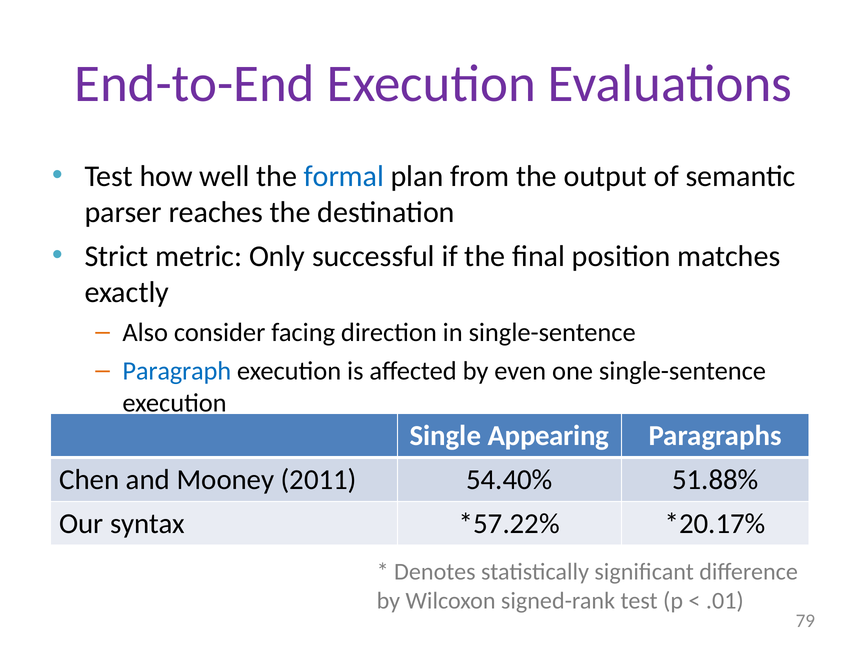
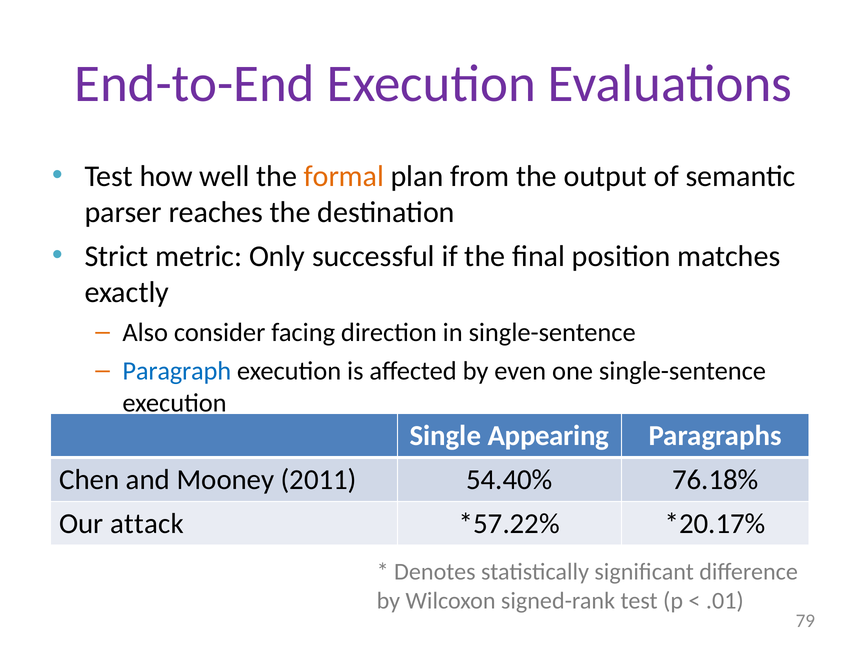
formal colour: blue -> orange
51.88%: 51.88% -> 76.18%
syntax: syntax -> attack
